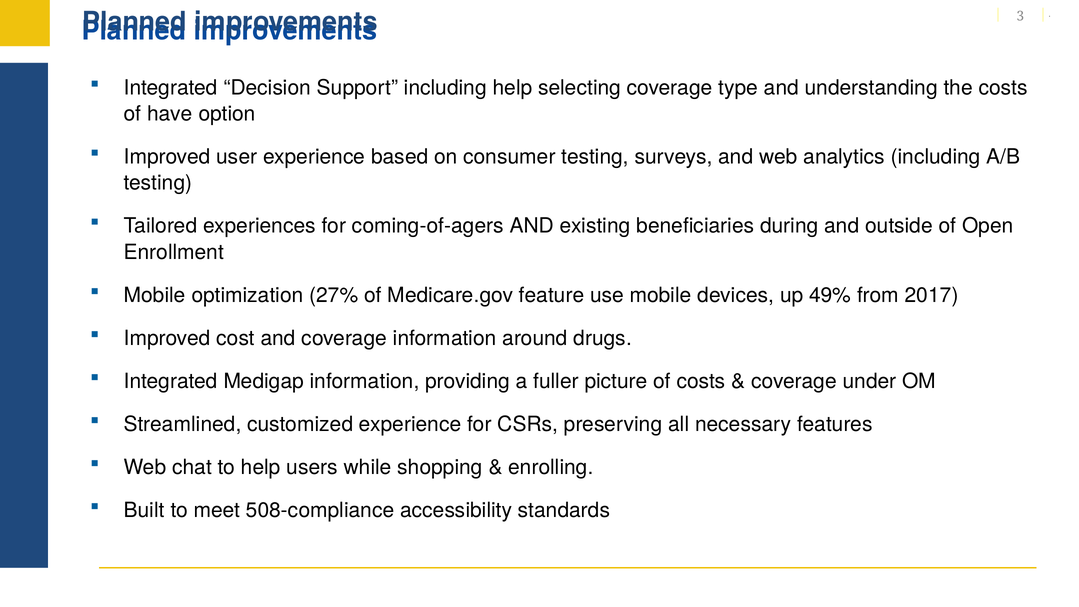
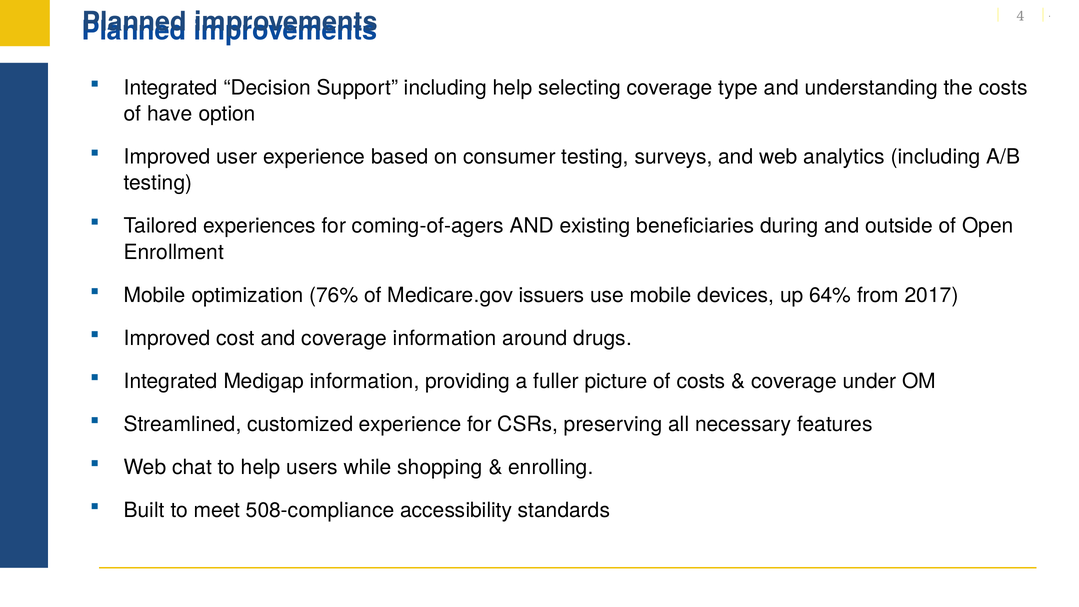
3: 3 -> 4
27%: 27% -> 76%
feature: feature -> issuers
49%: 49% -> 64%
